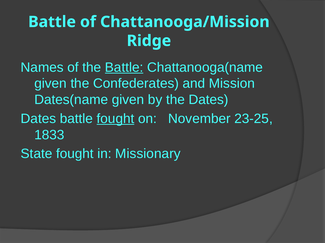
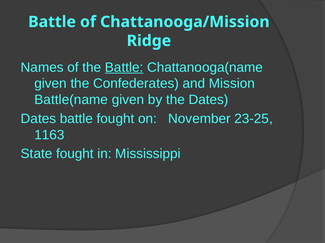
Dates(name: Dates(name -> Battle(name
fought at (116, 119) underline: present -> none
1833: 1833 -> 1163
Missionary: Missionary -> Mississippi
